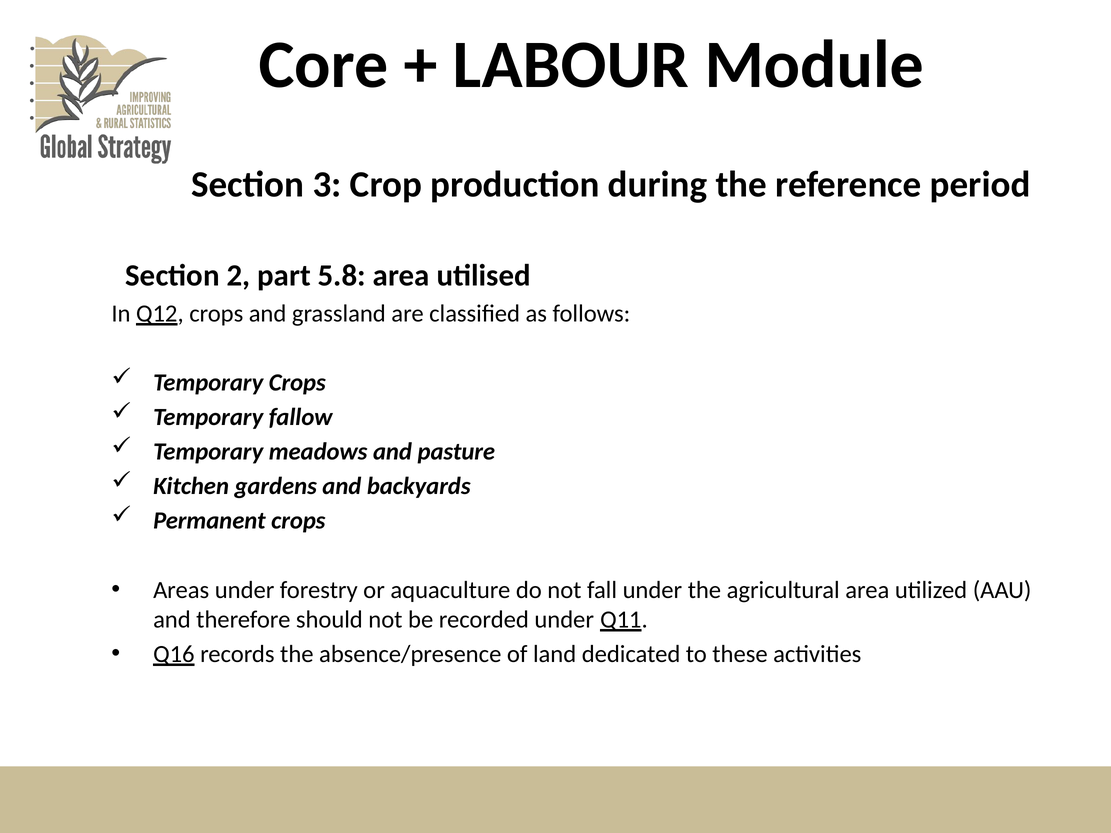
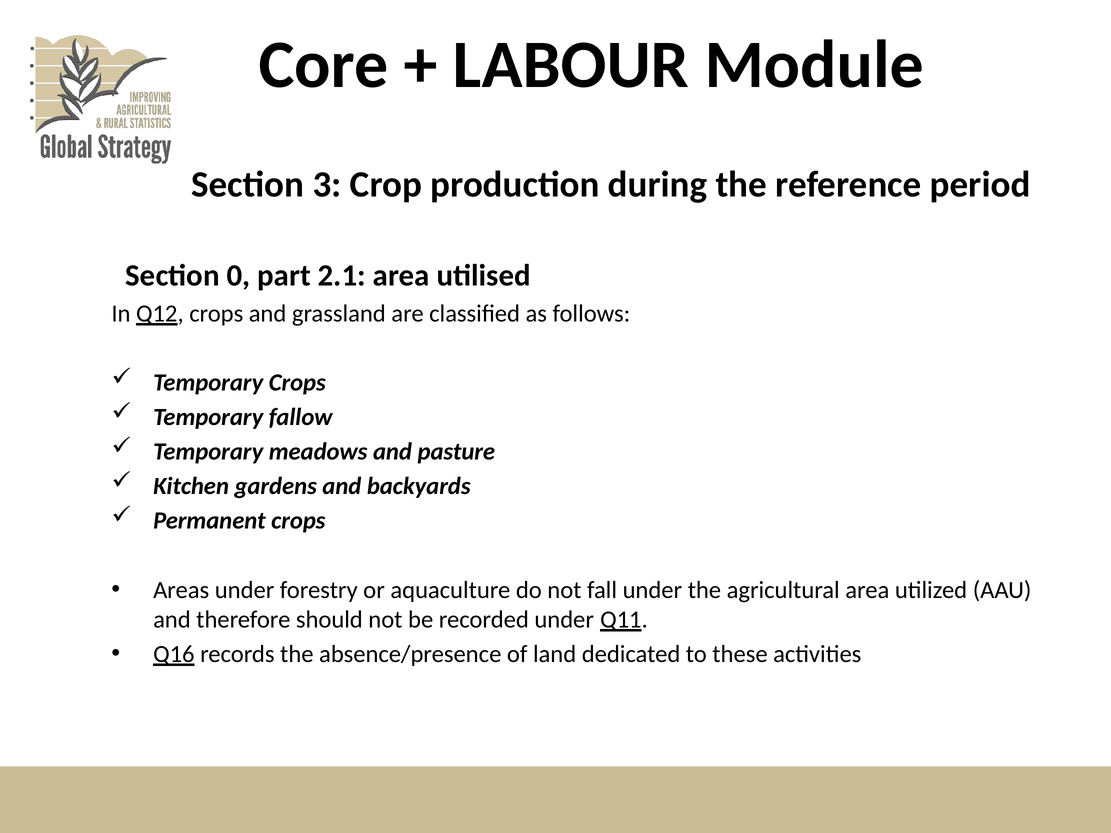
2: 2 -> 0
5.8: 5.8 -> 2.1
